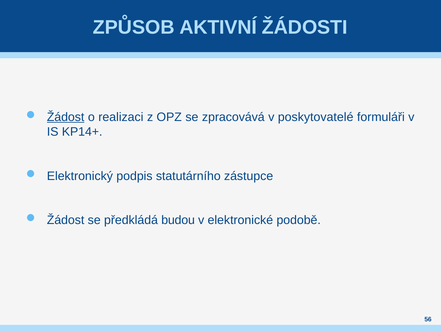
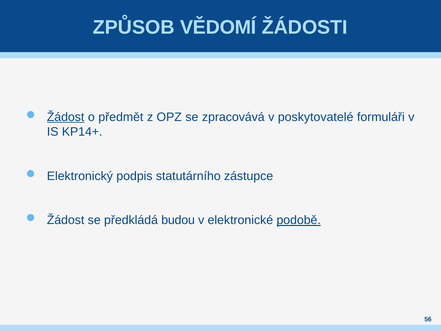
AKTIVNÍ: AKTIVNÍ -> VĚDOMÍ
realizaci: realizaci -> předmět
podobě underline: none -> present
